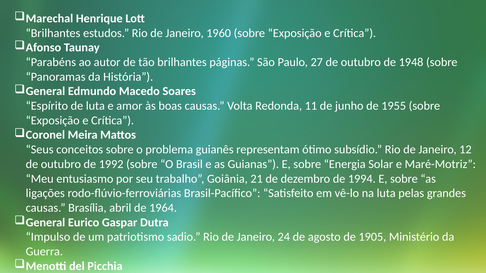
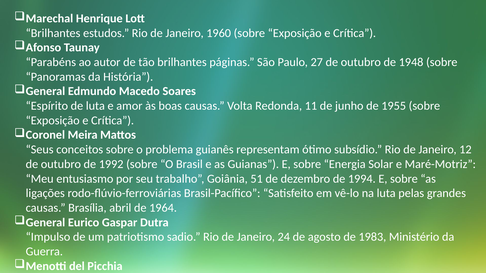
21: 21 -> 51
1905: 1905 -> 1983
